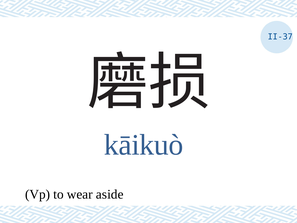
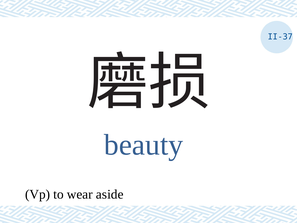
kāikuò: kāikuò -> beauty
